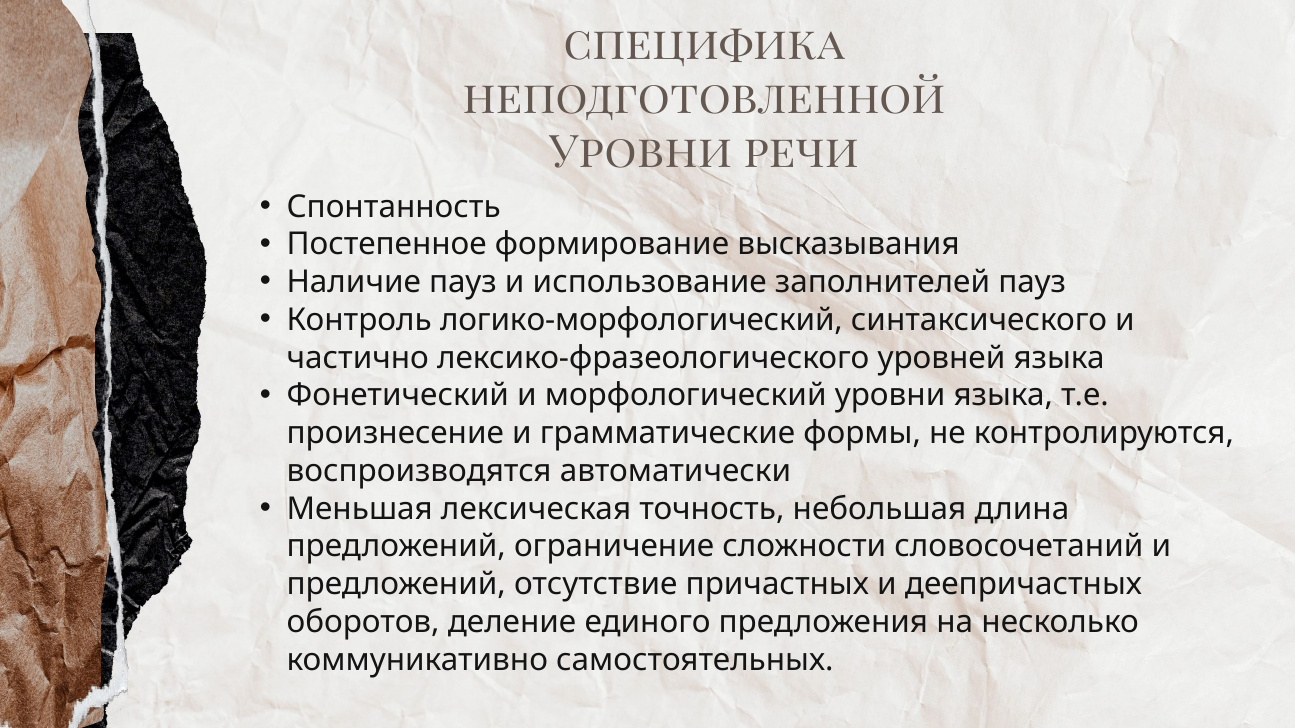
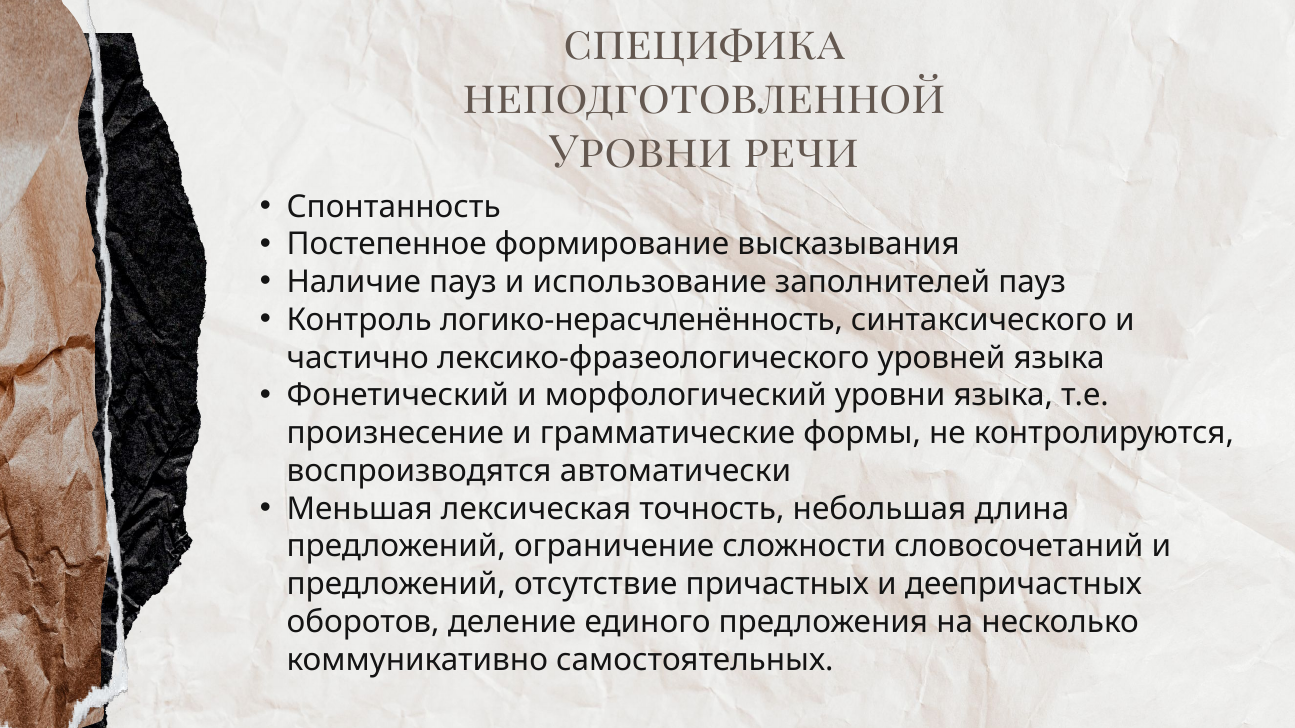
логико-морфологический: логико-морфологический -> логико-нерасчленённость
